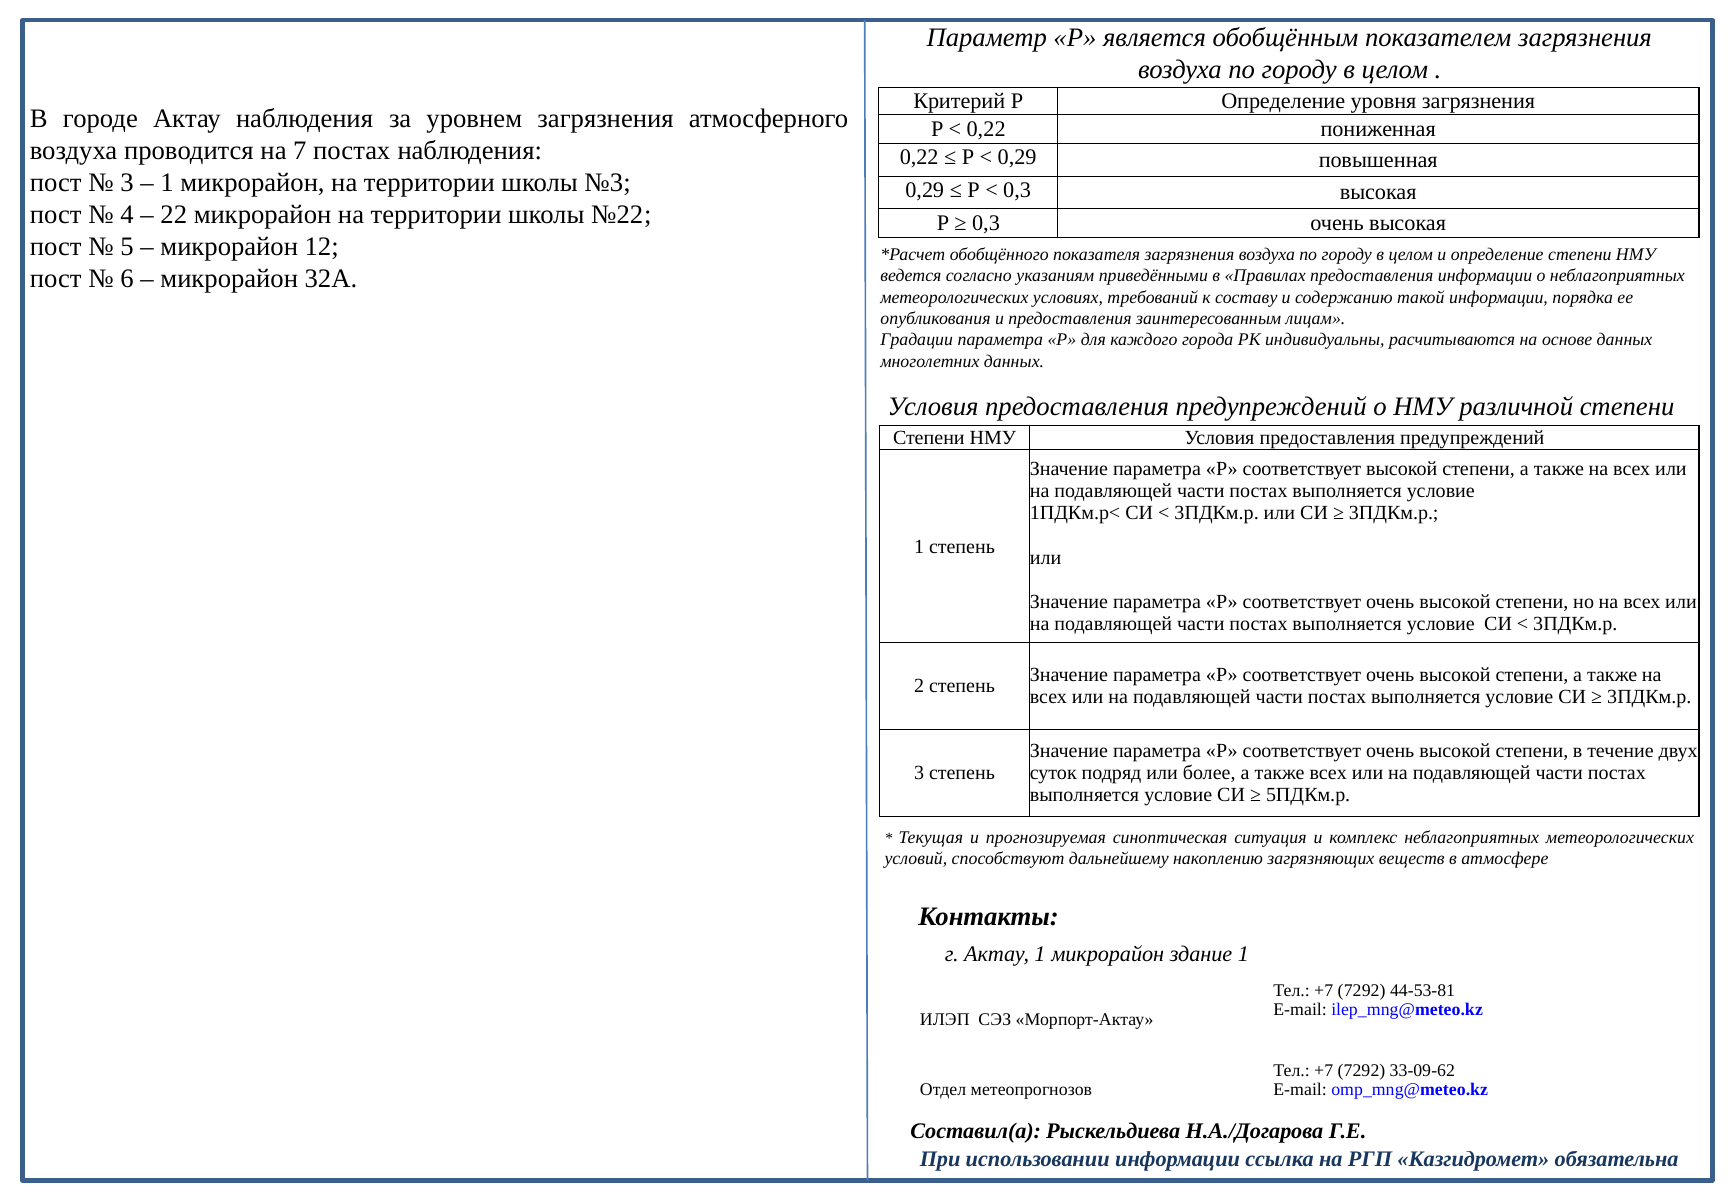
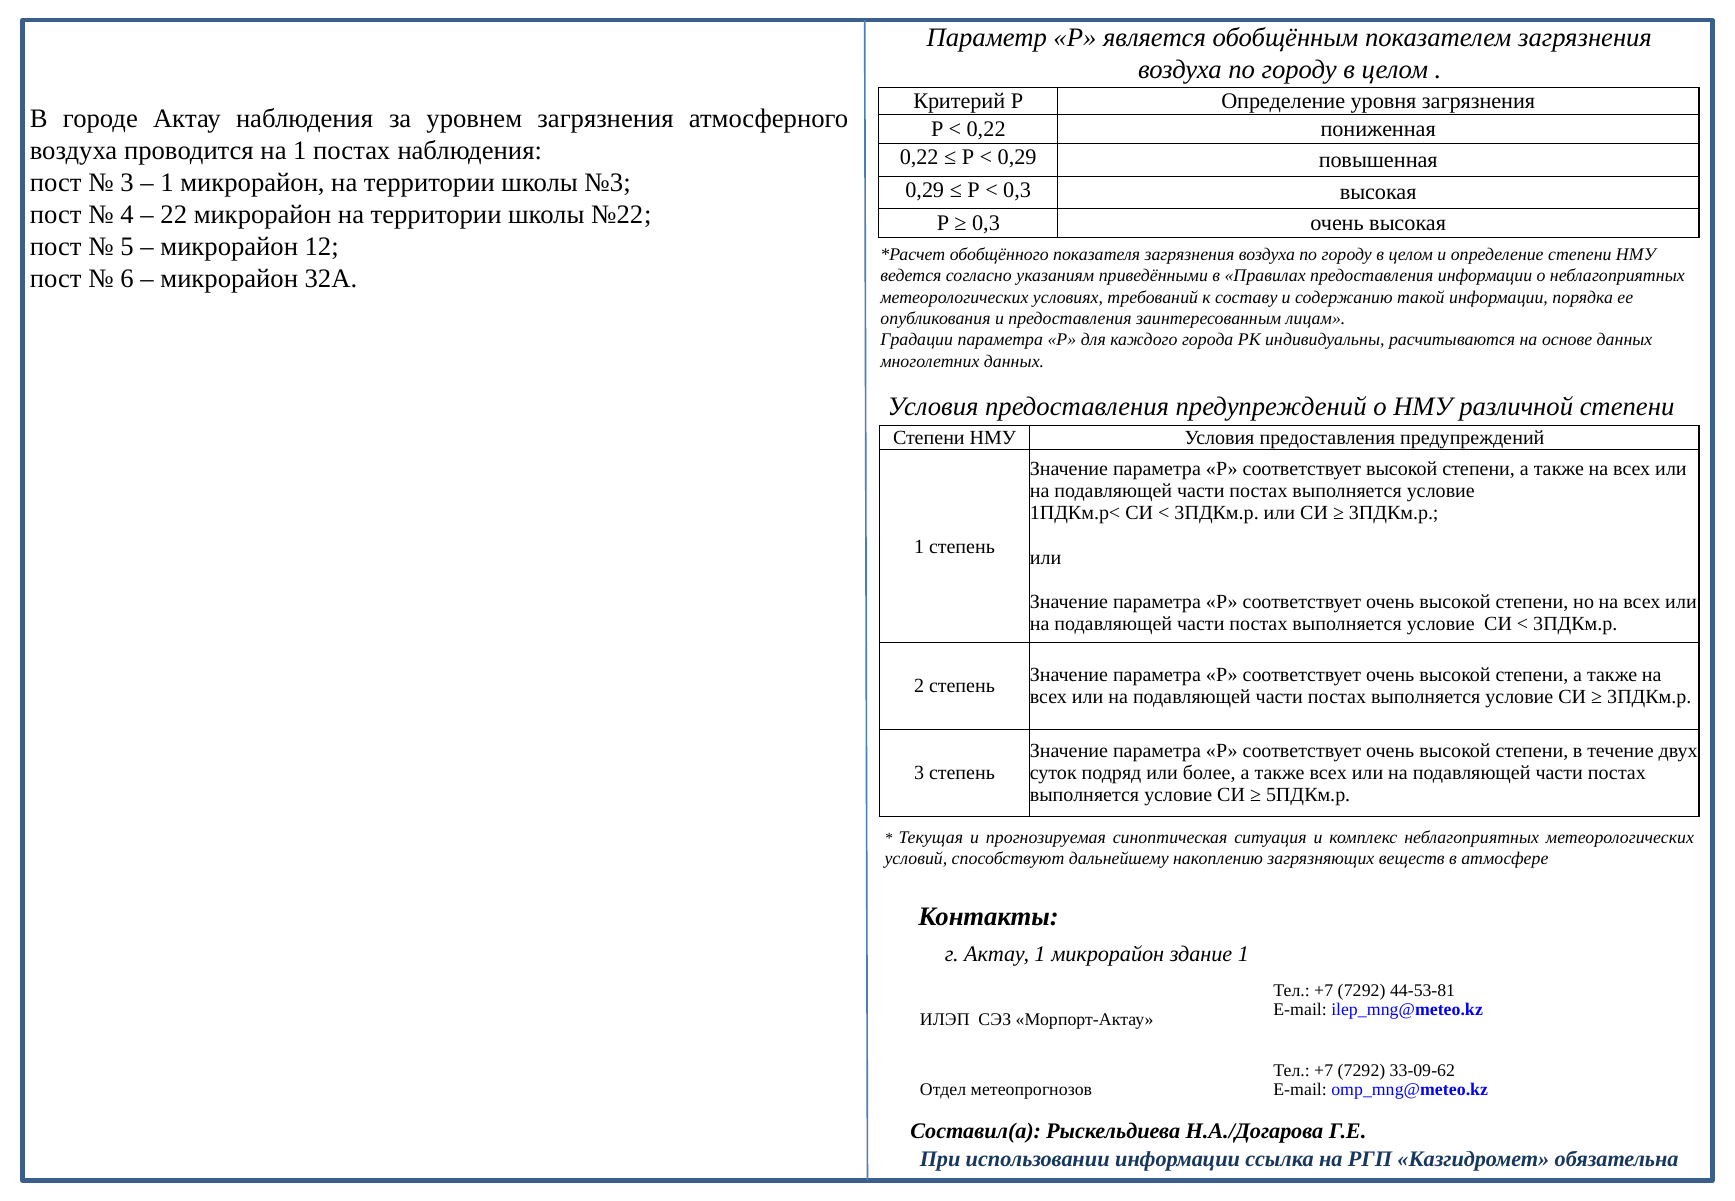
на 7: 7 -> 1
